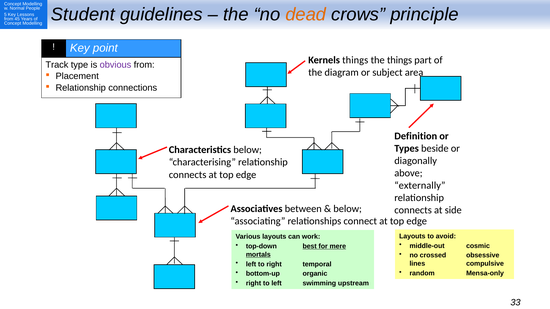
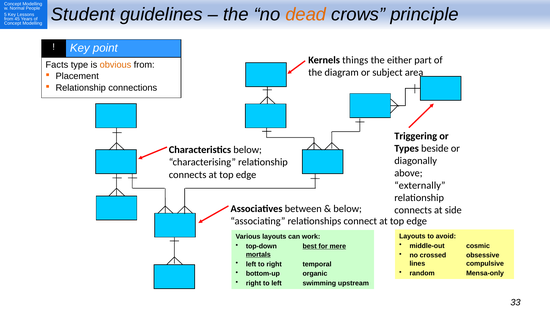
the things: things -> either
Track: Track -> Facts
obvious colour: purple -> orange
Definition: Definition -> Triggering
